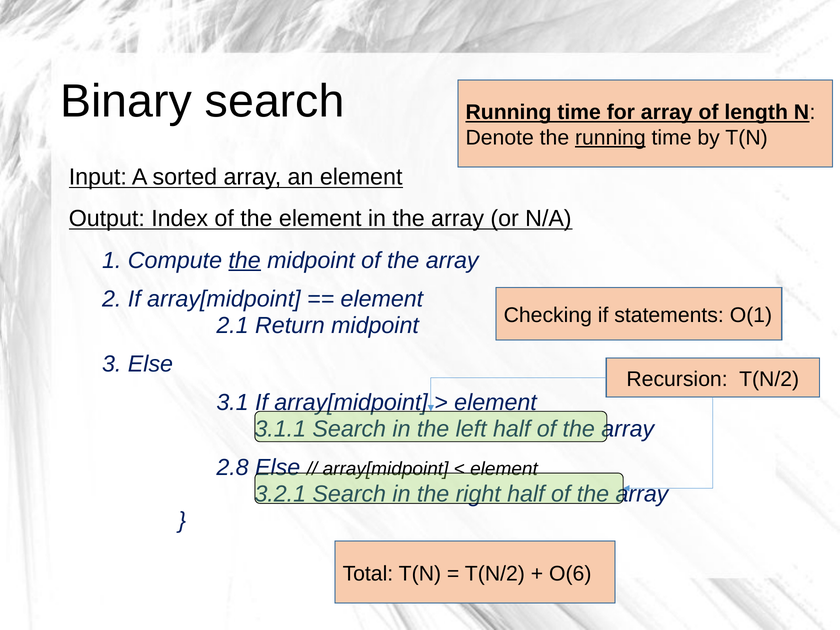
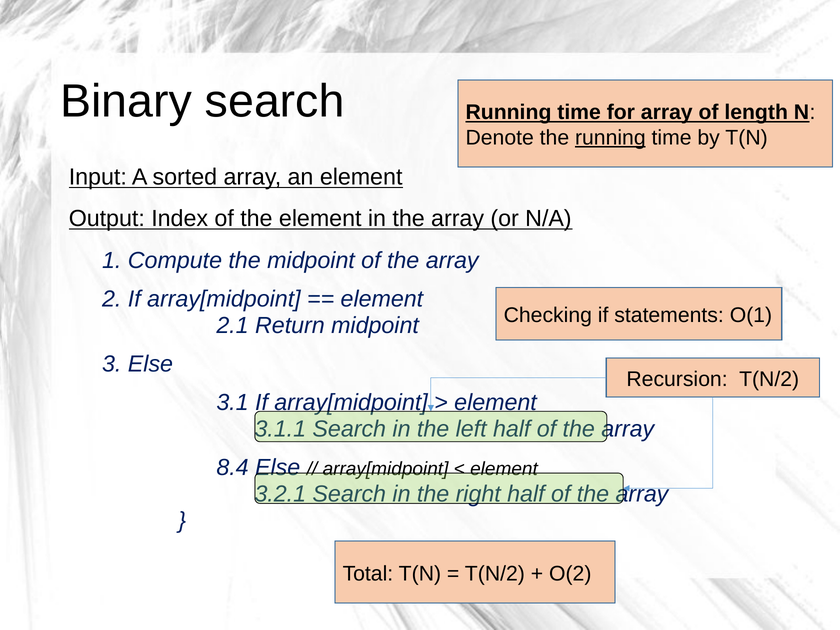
the at (245, 260) underline: present -> none
2.8: 2.8 -> 8.4
O(6: O(6 -> O(2
